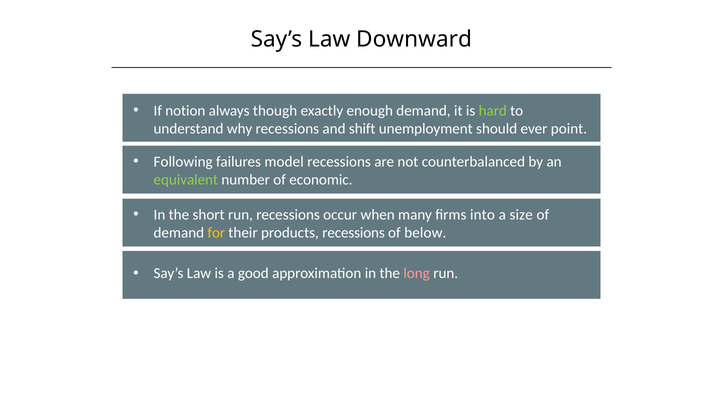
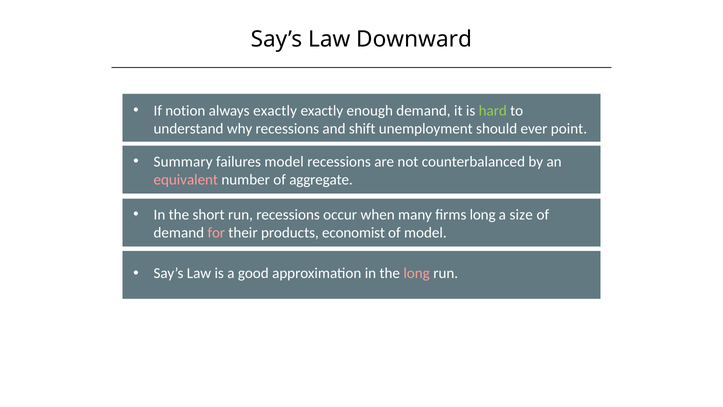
always though: though -> exactly
Following: Following -> Summary
equivalent colour: light green -> pink
economic: economic -> aggregate
firms into: into -> long
for colour: yellow -> pink
products recessions: recessions -> economist
of below: below -> model
